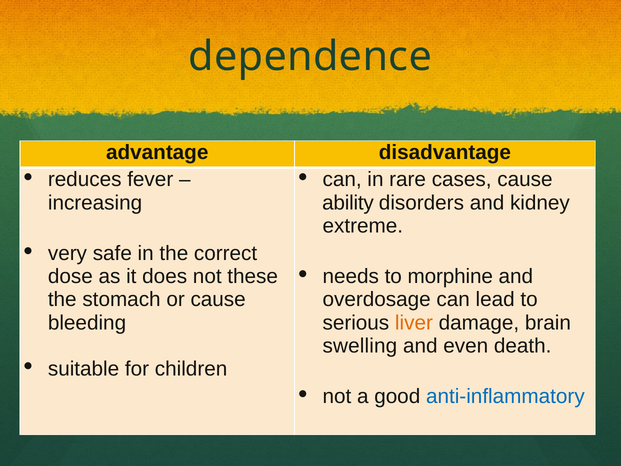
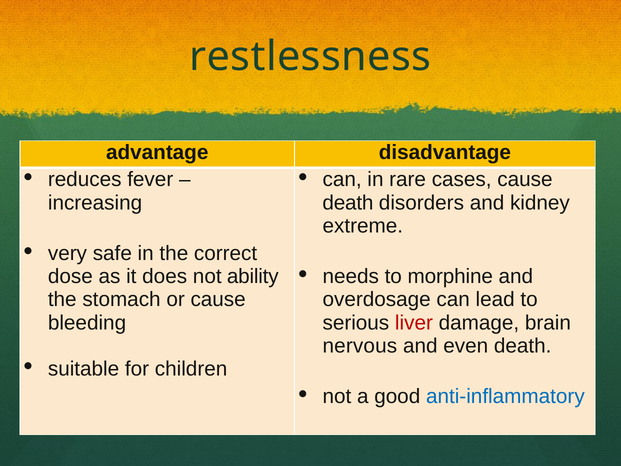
dependence: dependence -> restlessness
ability at (348, 203): ability -> death
these: these -> ability
liver colour: orange -> red
swelling: swelling -> nervous
